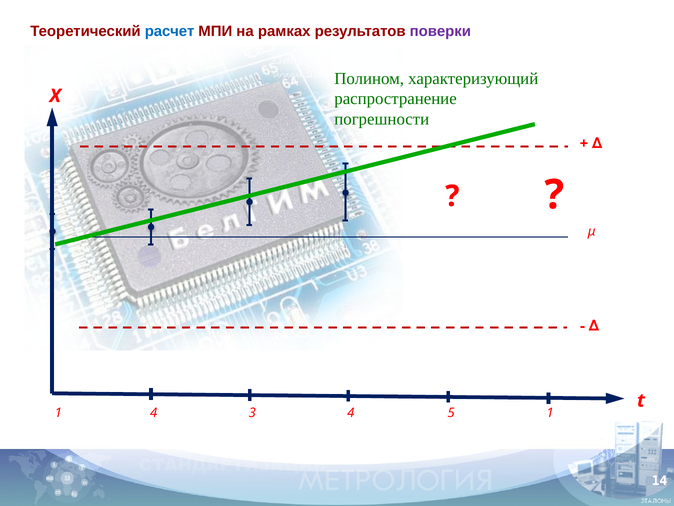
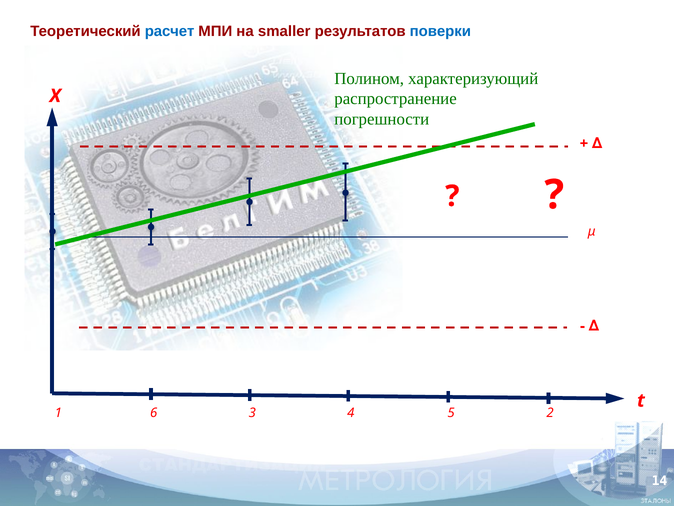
рамках: рамках -> smaller
поверки colour: purple -> blue
1 4: 4 -> 6
5 1: 1 -> 2
